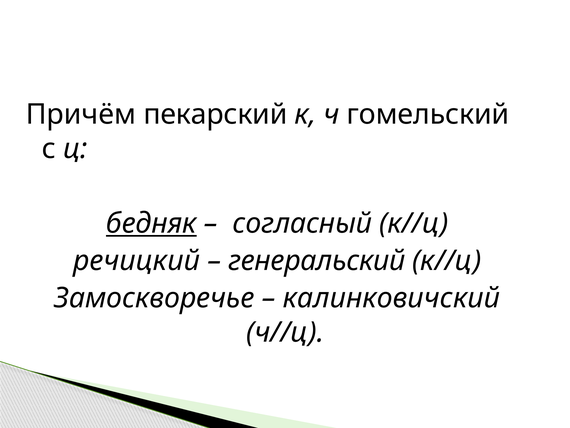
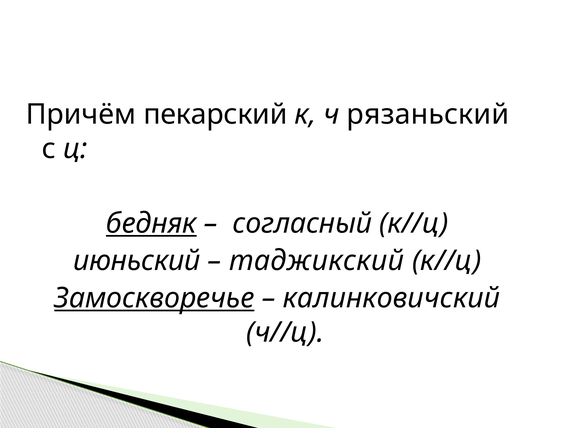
гомельский: гомельский -> рязаньский
речицкий: речицкий -> июньский
генеральский: генеральский -> таджикский
Замоскворечье underline: none -> present
